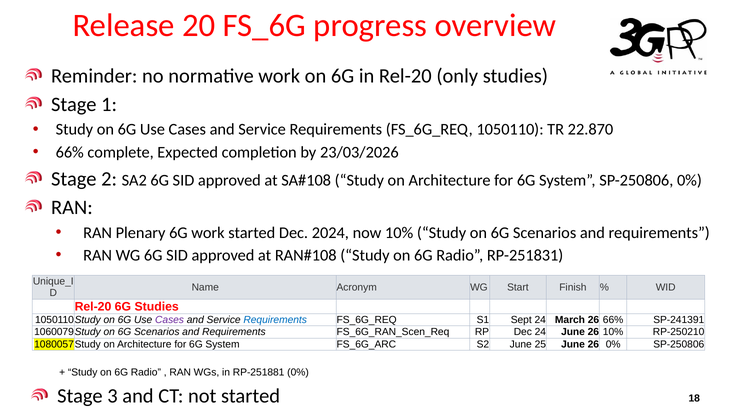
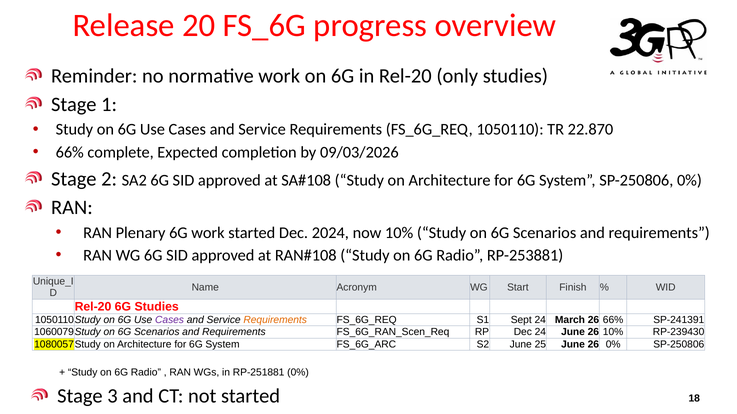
23/03/2026: 23/03/2026 -> 09/03/2026
RP-251831: RP-251831 -> RP-253881
Requirements at (275, 320) colour: blue -> orange
RP-250210: RP-250210 -> RP-239430
